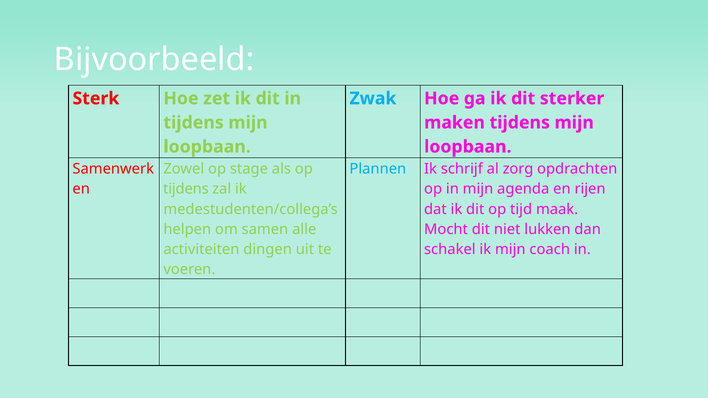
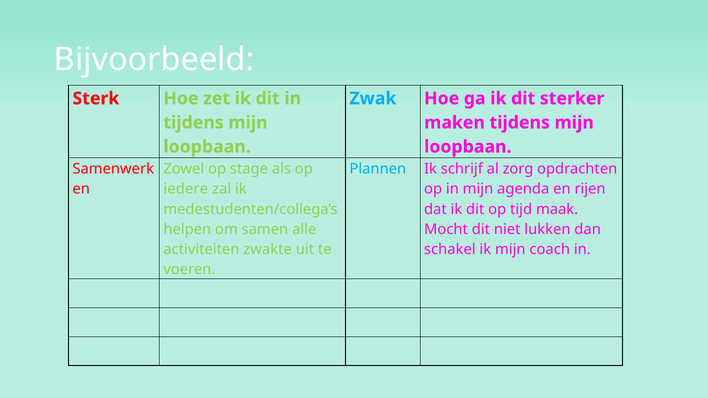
tijdens at (186, 189): tijdens -> iedere
dingen: dingen -> zwakte
